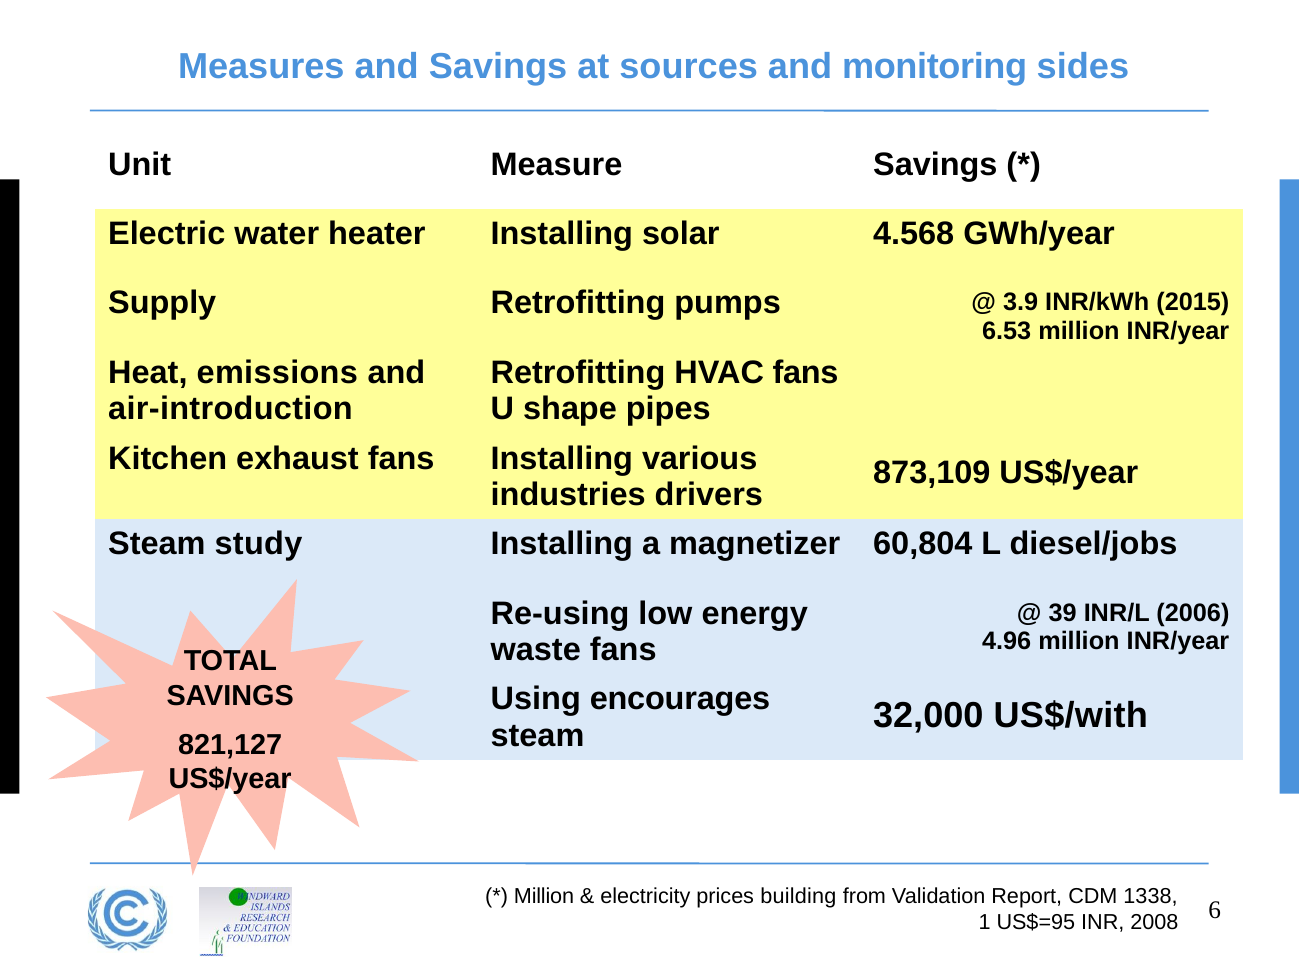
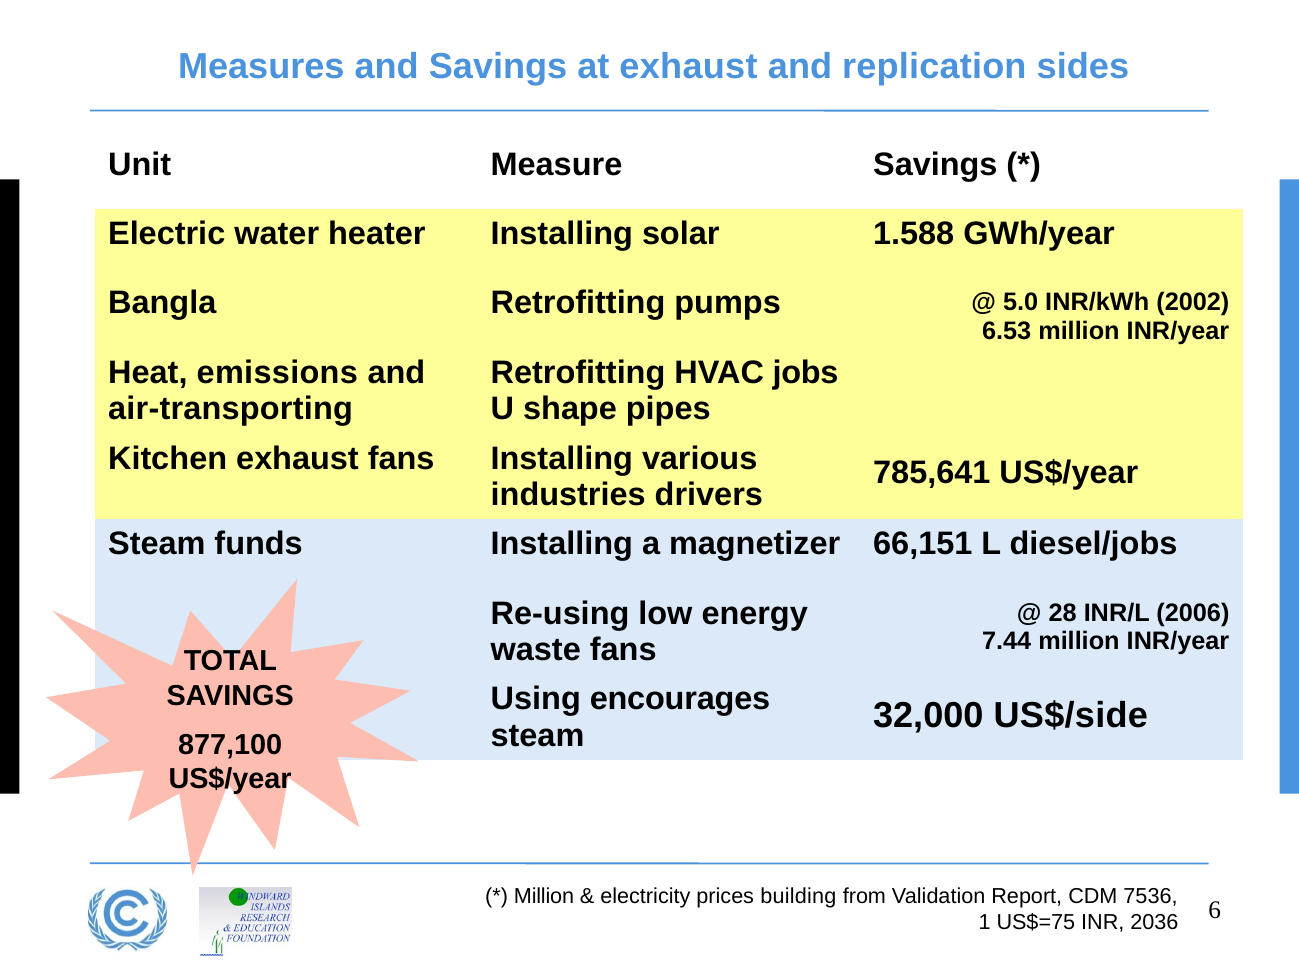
at sources: sources -> exhaust
monitoring: monitoring -> replication
4.568: 4.568 -> 1.588
Supply: Supply -> Bangla
3.9: 3.9 -> 5.0
2015: 2015 -> 2002
HVAC fans: fans -> jobs
air-introduction: air-introduction -> air-transporting
873,109: 873,109 -> 785,641
study: study -> funds
60,804: 60,804 -> 66,151
39: 39 -> 28
4.96: 4.96 -> 7.44
US$/with: US$/with -> US$/side
821,127: 821,127 -> 877,100
1338: 1338 -> 7536
US$=95: US$=95 -> US$=75
2008: 2008 -> 2036
